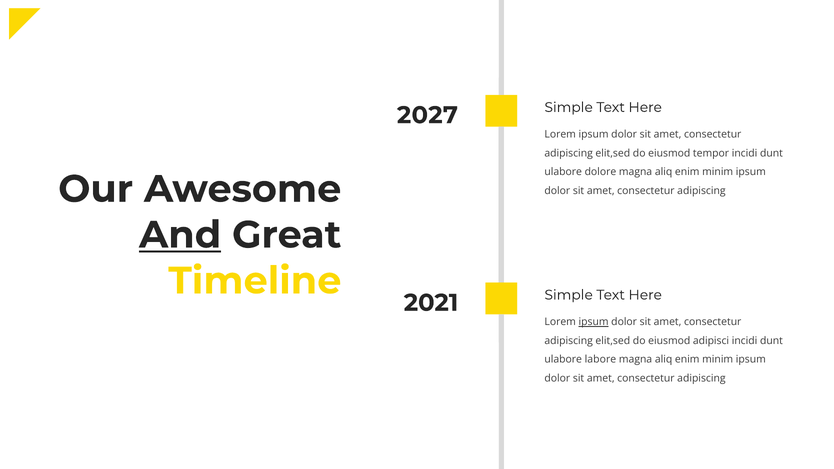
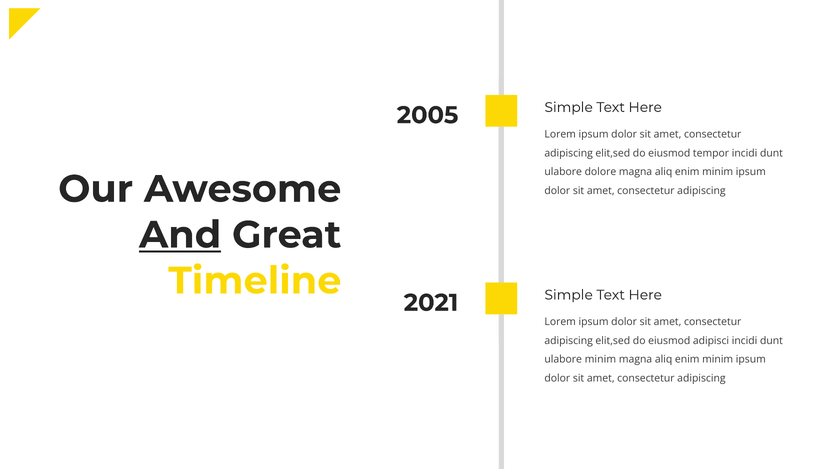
2027: 2027 -> 2005
ipsum at (594, 322) underline: present -> none
ulabore labore: labore -> minim
